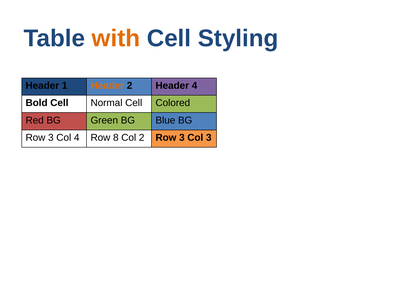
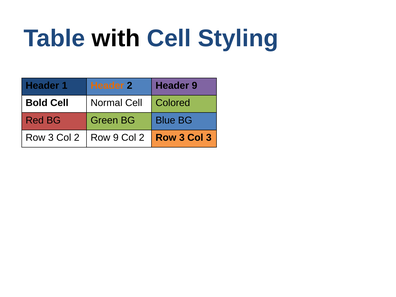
with colour: orange -> black
Header 4: 4 -> 9
3 Col 4: 4 -> 2
Row 8: 8 -> 9
